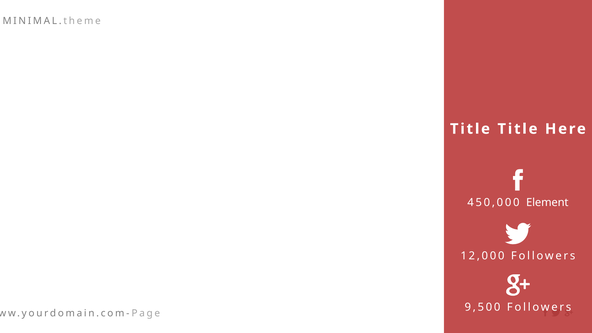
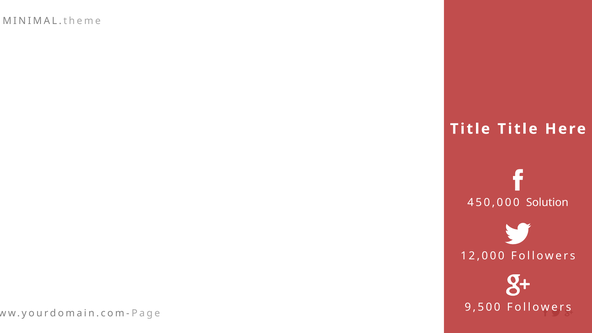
Element: Element -> Solution
